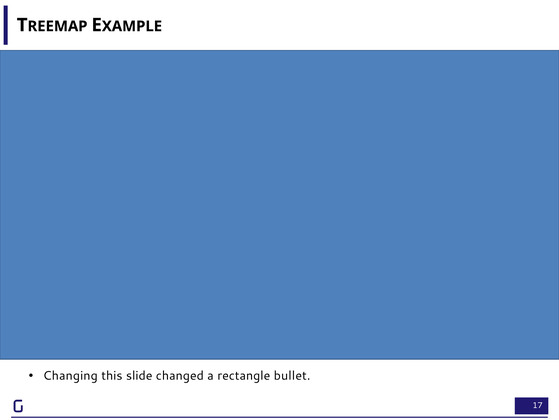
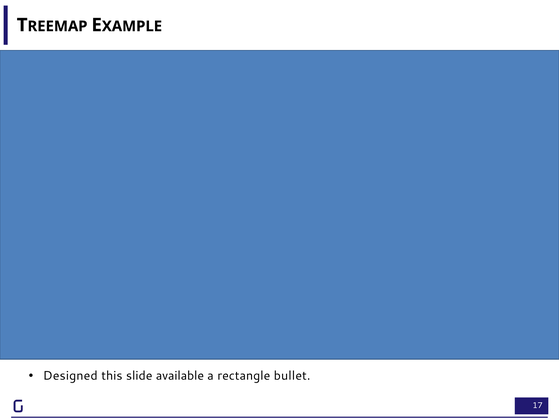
Changing: Changing -> Designed
changed: changed -> available
